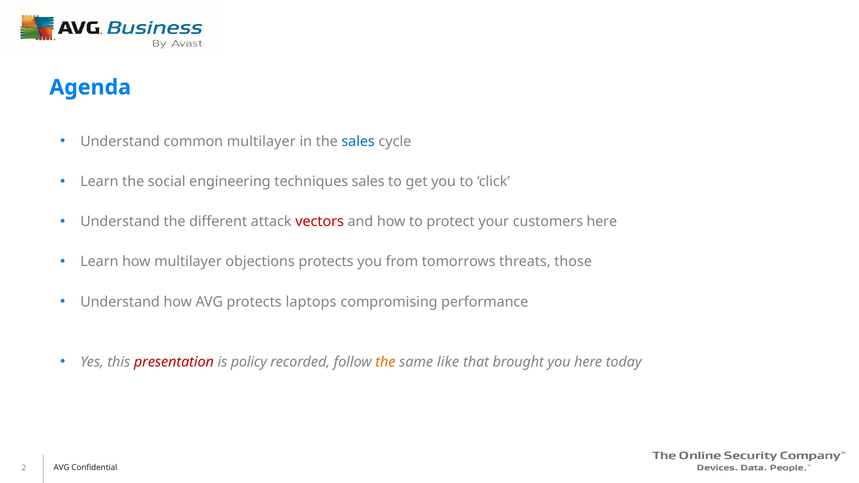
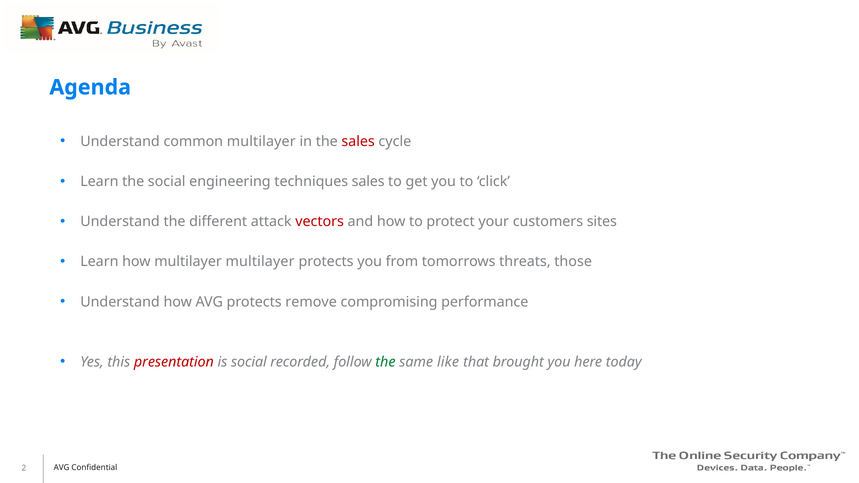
sales at (358, 142) colour: blue -> red
customers here: here -> sites
multilayer objections: objections -> multilayer
laptops: laptops -> remove
is policy: policy -> social
the at (385, 362) colour: orange -> green
